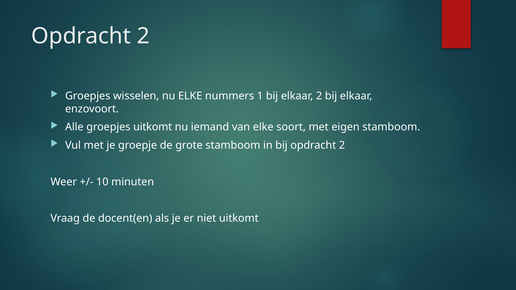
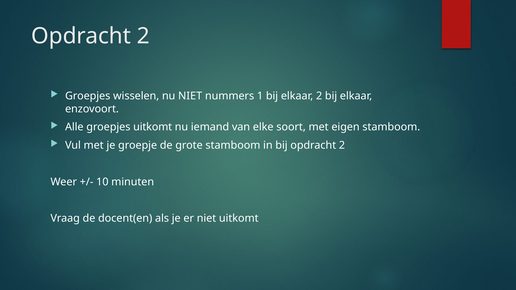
nu ELKE: ELKE -> NIET
